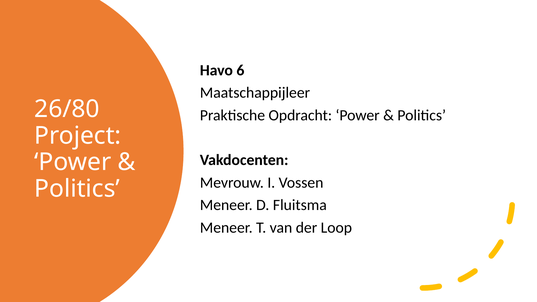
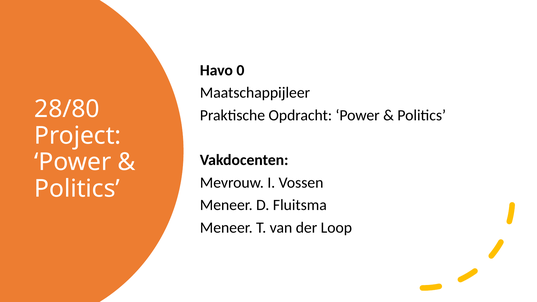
6: 6 -> 0
26/80: 26/80 -> 28/80
